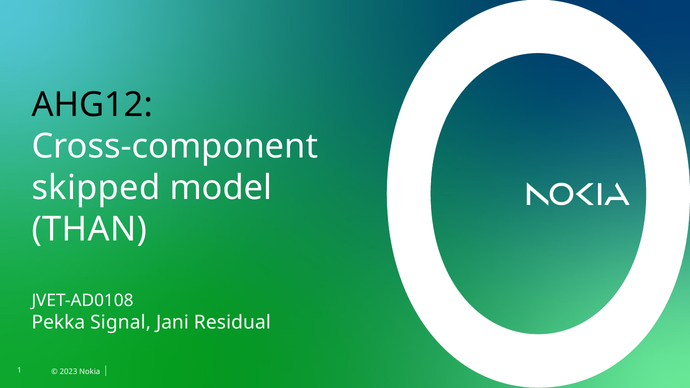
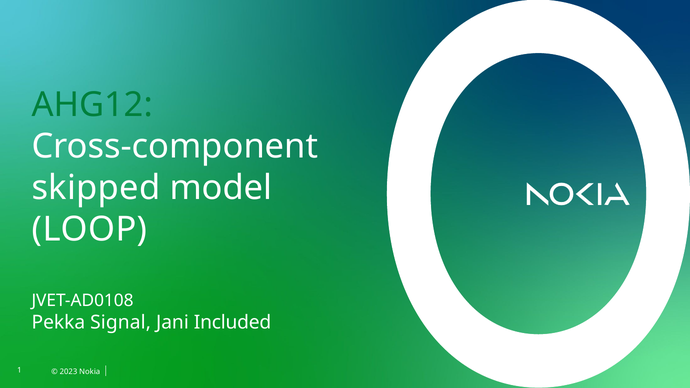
AHG12 colour: black -> green
THAN: THAN -> LOOP
Residual: Residual -> Included
